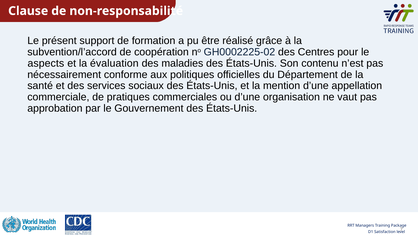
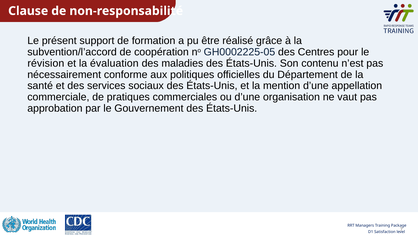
GH0002225-02: GH0002225-02 -> GH0002225-05
aspects: aspects -> révision
